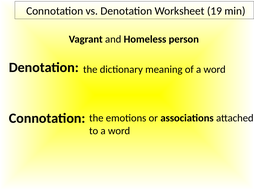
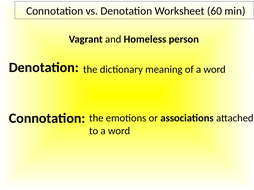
19: 19 -> 60
